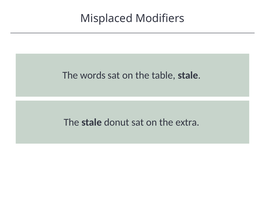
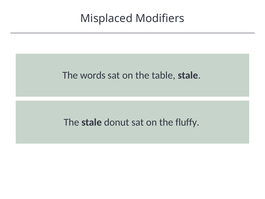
extra: extra -> fluffy
